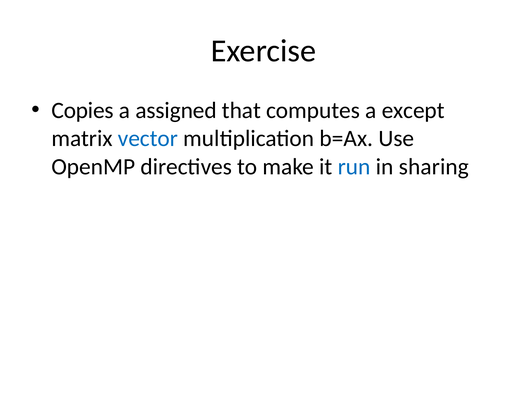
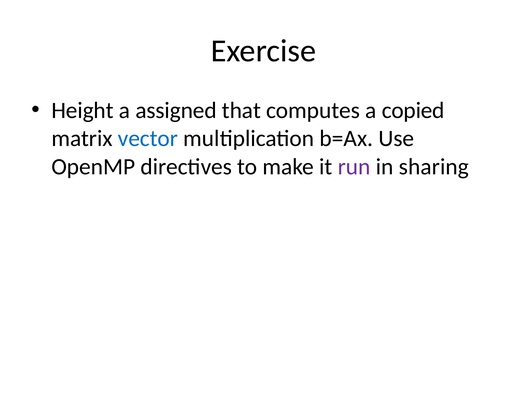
Copies: Copies -> Height
except: except -> copied
run colour: blue -> purple
